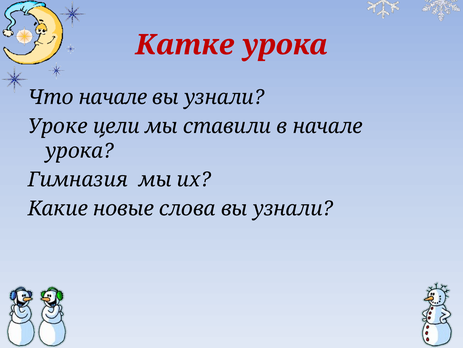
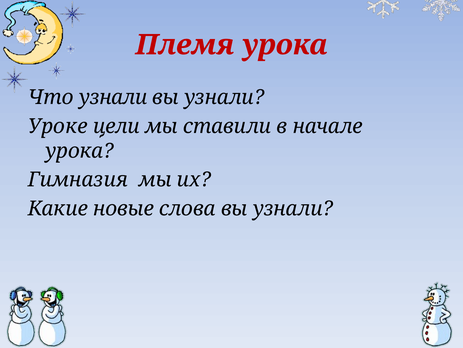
Катке: Катке -> Племя
Что начале: начале -> узнали
